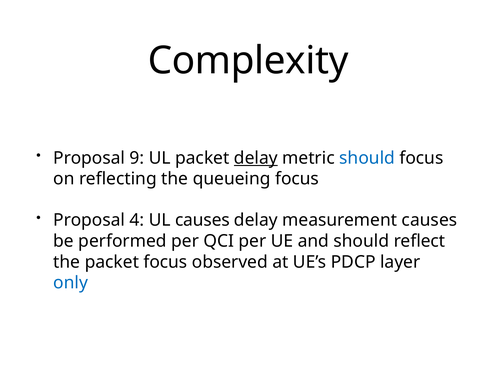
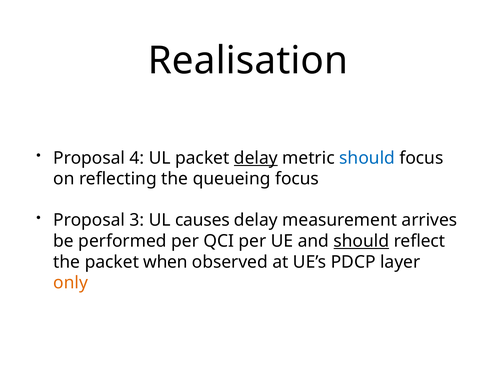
Complexity: Complexity -> Realisation
9: 9 -> 4
4: 4 -> 3
measurement causes: causes -> arrives
should at (361, 241) underline: none -> present
packet focus: focus -> when
only colour: blue -> orange
